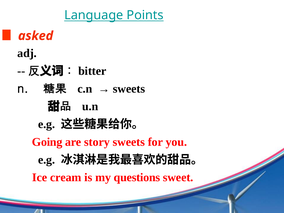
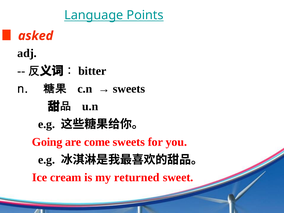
story: story -> come
questions: questions -> returned
